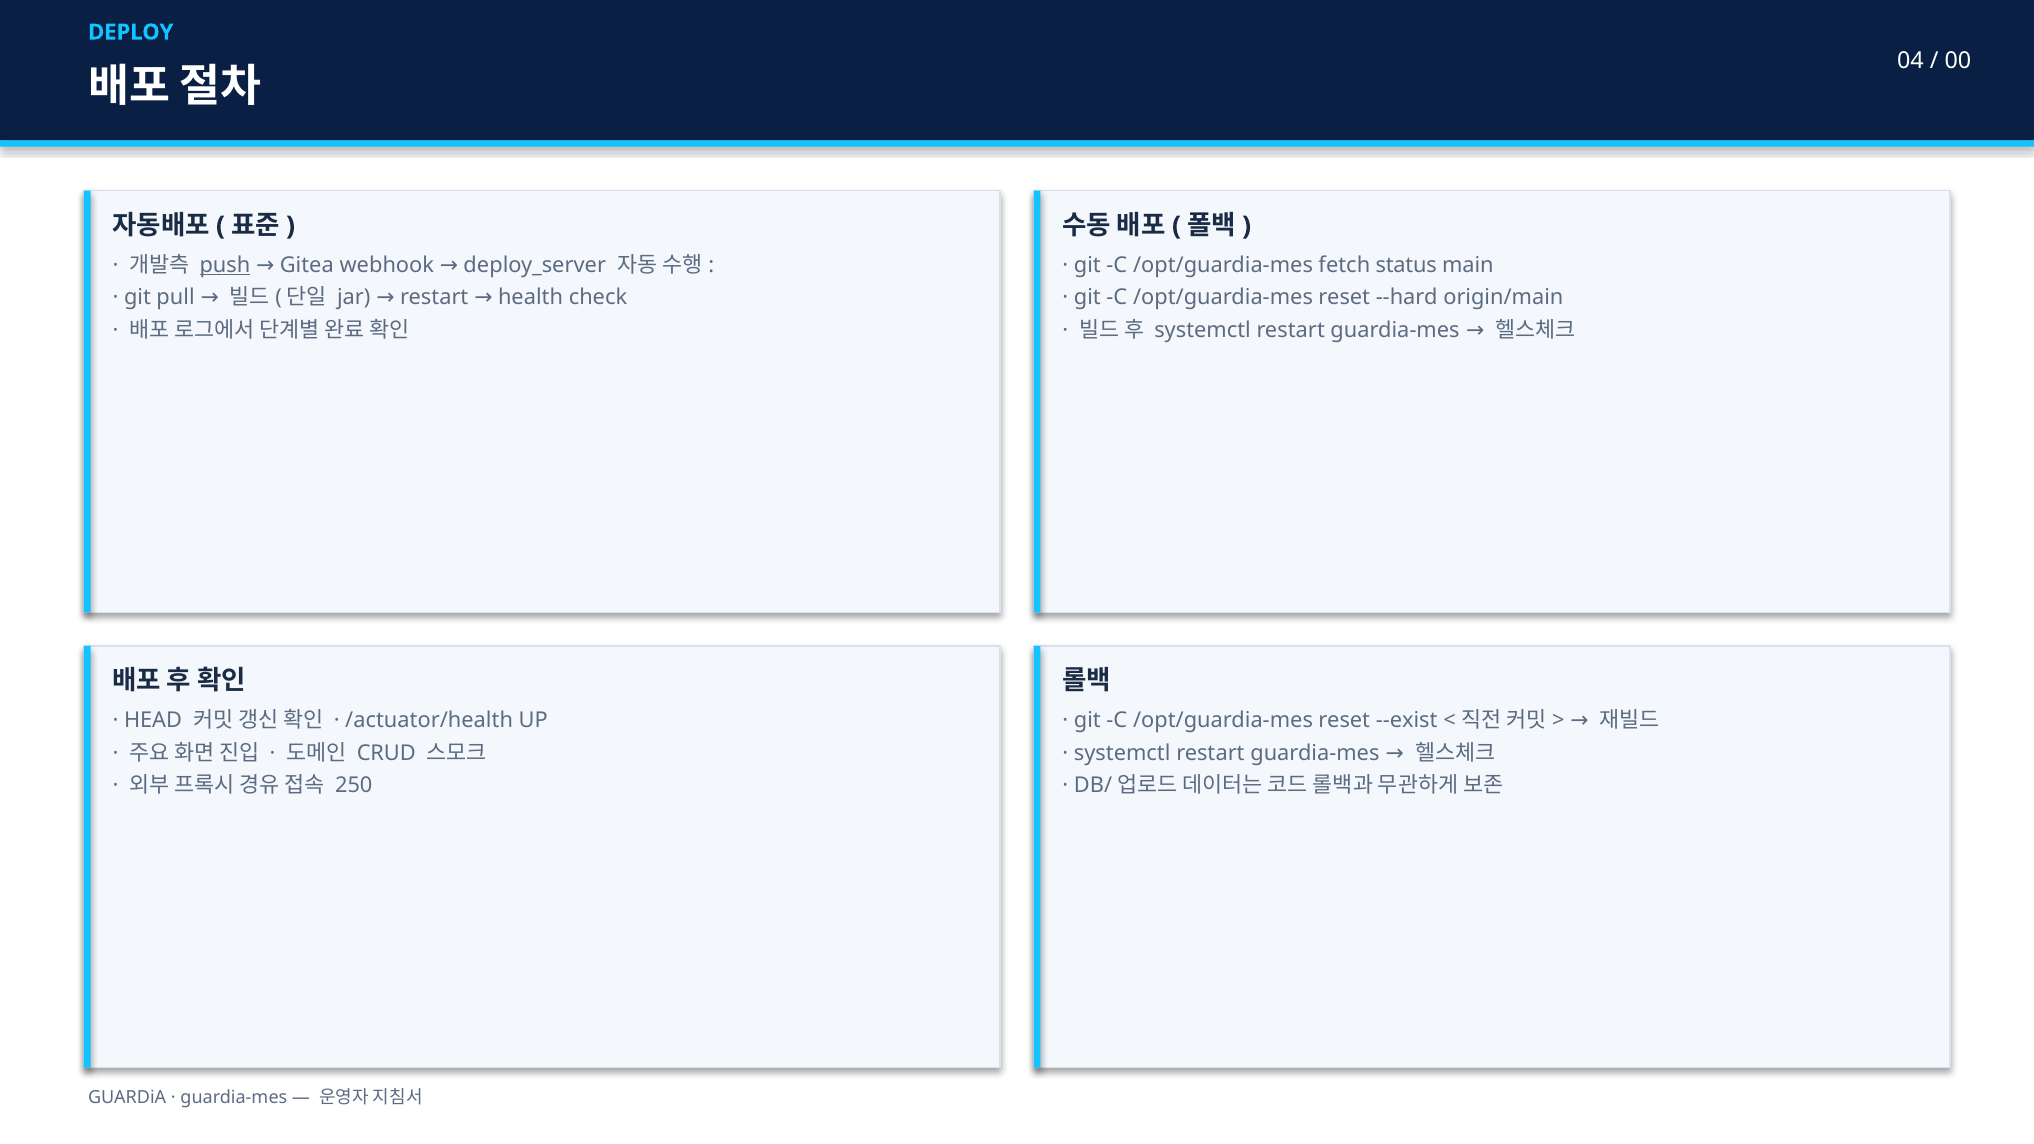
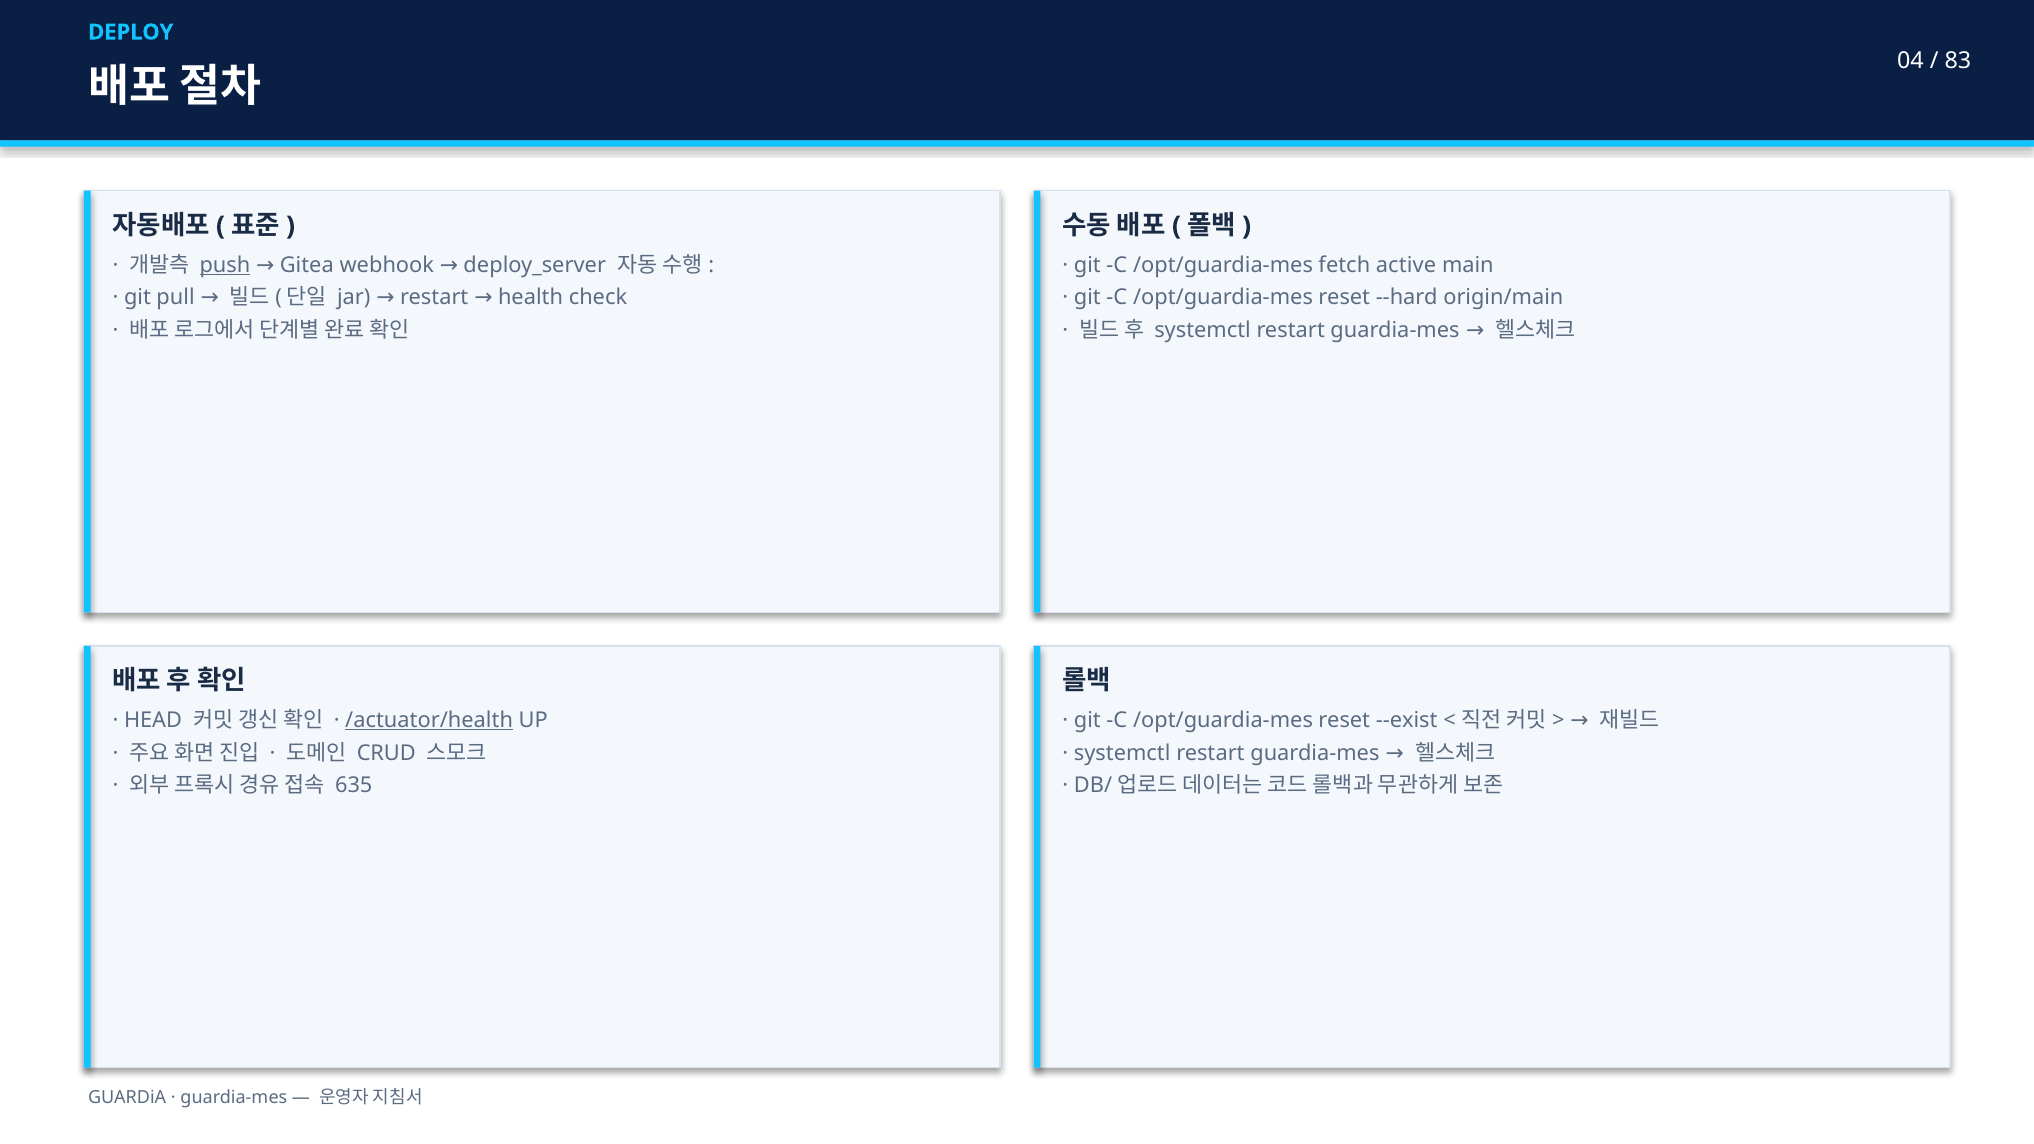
00: 00 -> 83
status: status -> active
/actuator/health underline: none -> present
250: 250 -> 635
